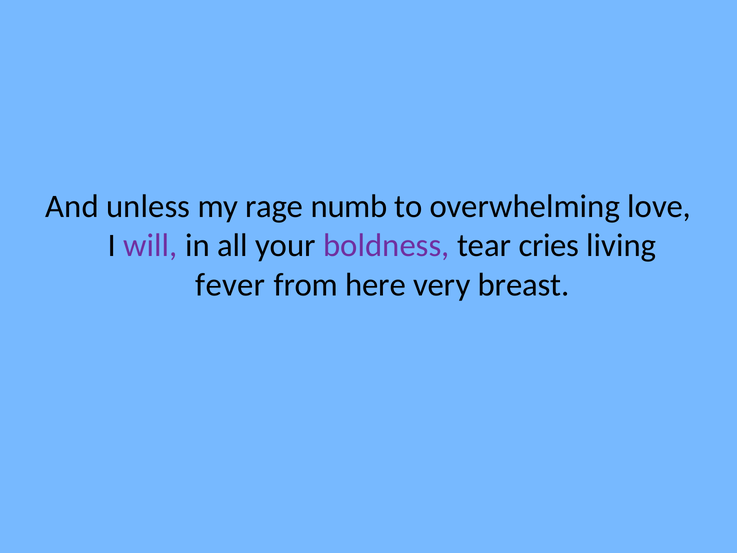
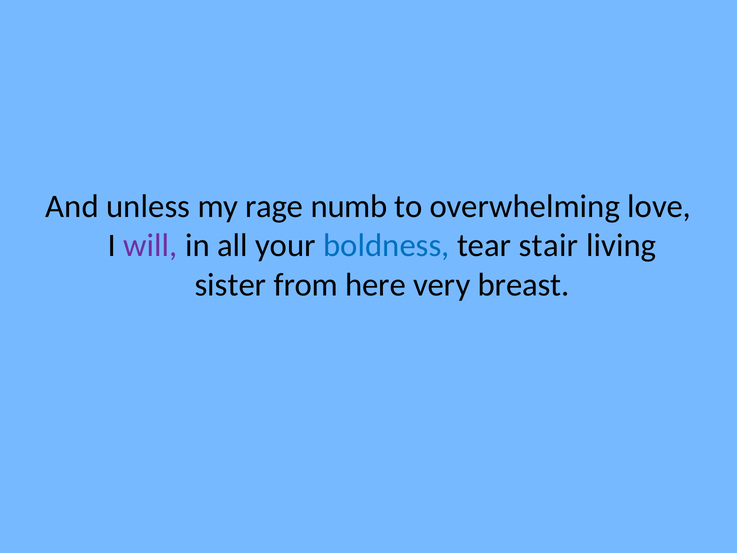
boldness colour: purple -> blue
cries: cries -> stair
fever: fever -> sister
